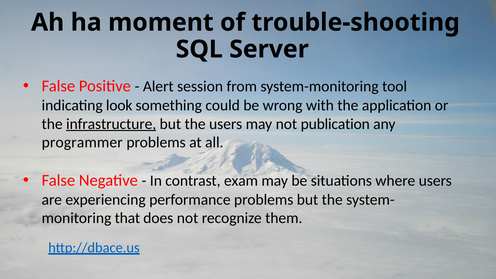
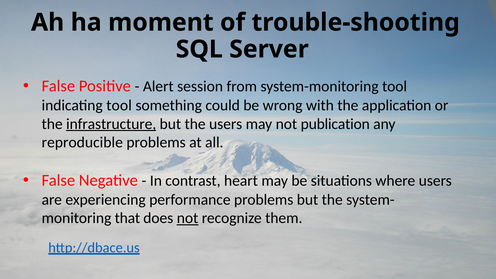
indicating look: look -> tool
programmer: programmer -> reproducible
exam: exam -> heart
not at (188, 218) underline: none -> present
